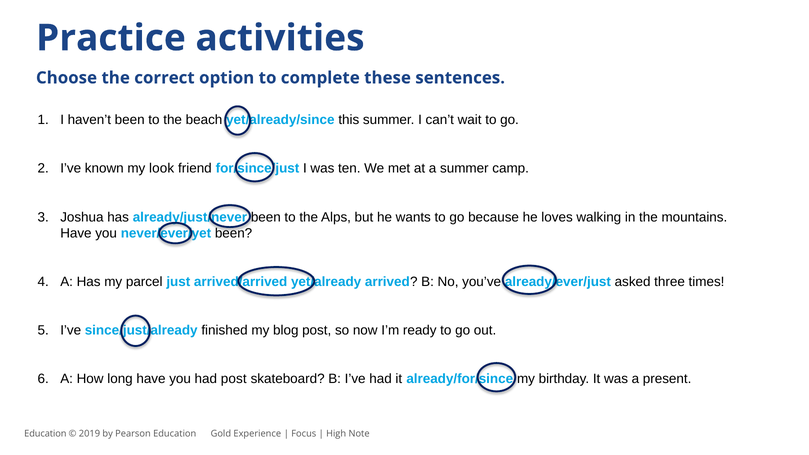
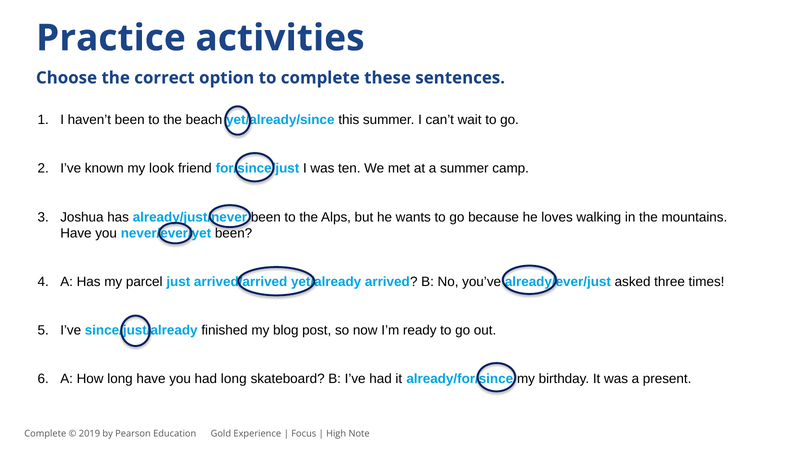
had post: post -> long
Education at (45, 434): Education -> Complete
